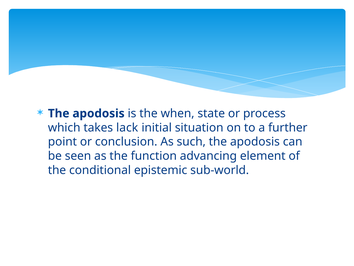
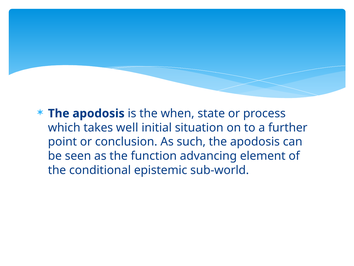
lack: lack -> well
